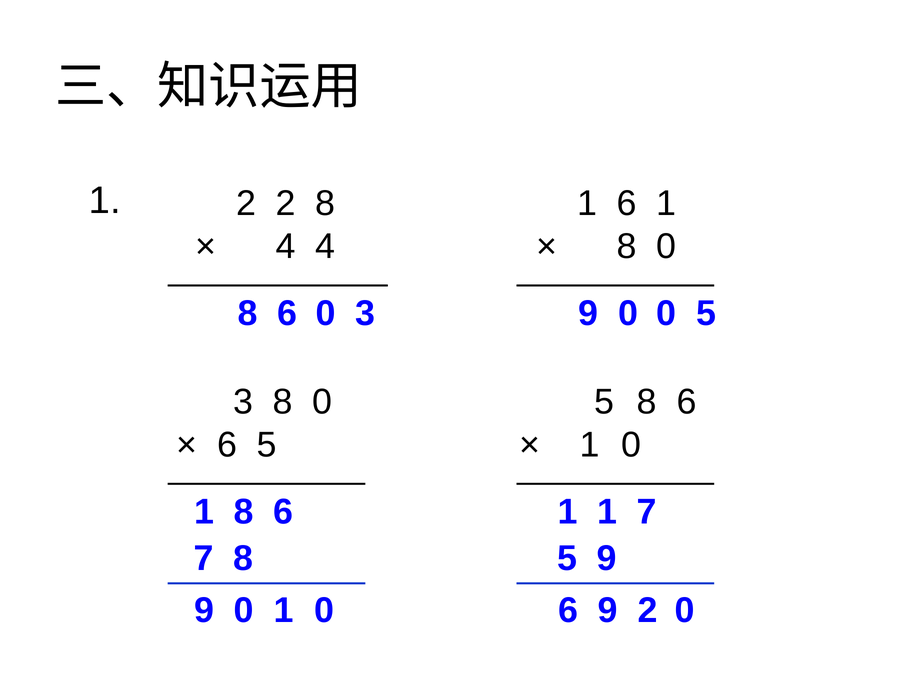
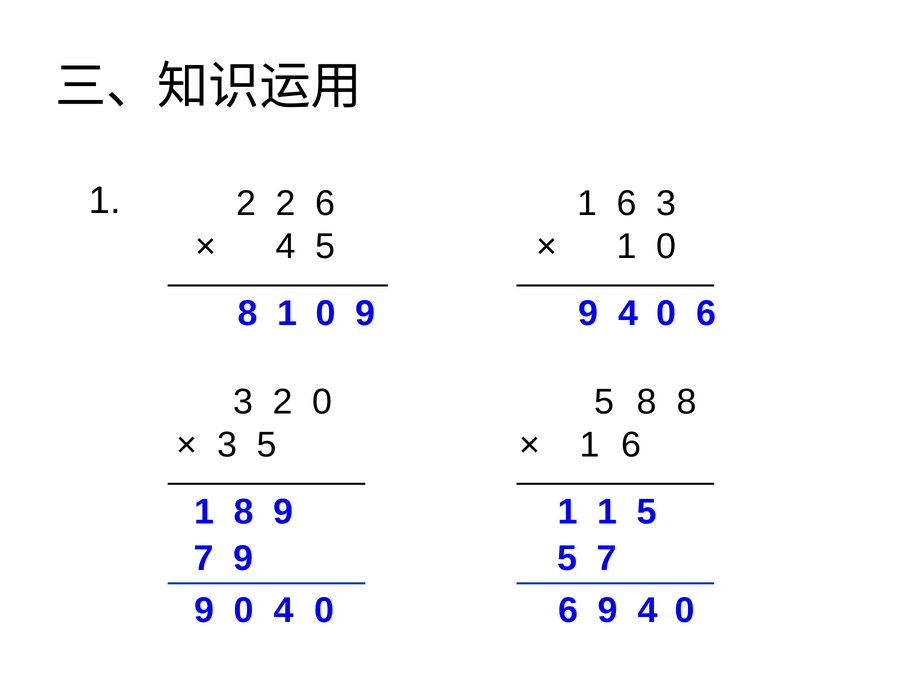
2 8: 8 -> 6
1 6 1: 1 -> 3
4 at (325, 247): 4 -> 5
8 at (627, 247): 8 -> 1
6 at (287, 314): 6 -> 1
3 at (365, 314): 3 -> 9
0 at (628, 314): 0 -> 4
5 at (706, 314): 5 -> 6
3 8: 8 -> 2
5 8 6: 6 -> 8
6 at (227, 445): 6 -> 3
0 at (631, 445): 0 -> 6
1 8 6: 6 -> 9
1 7: 7 -> 5
7 8: 8 -> 9
5 9: 9 -> 7
9 0 1: 1 -> 4
6 9 2: 2 -> 4
